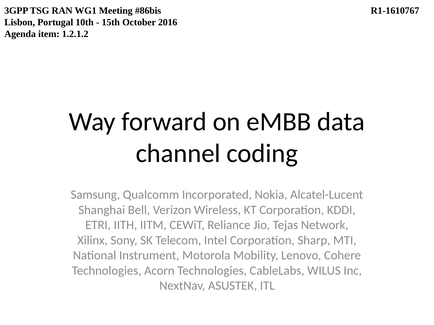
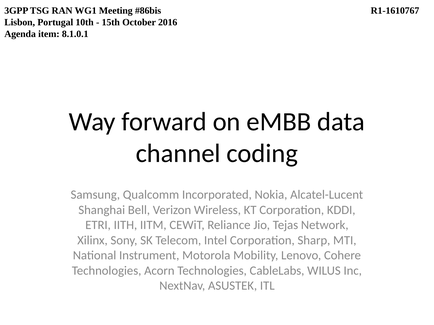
1.2.1.2: 1.2.1.2 -> 8.1.0.1
